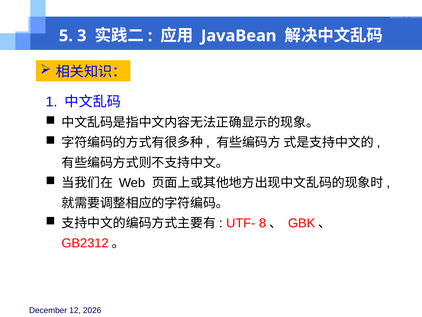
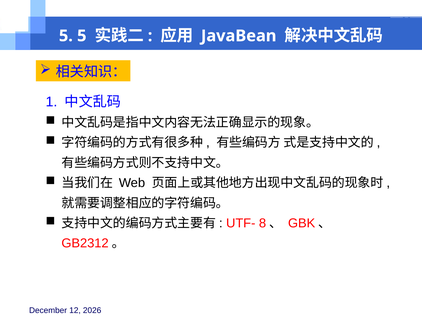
5 3: 3 -> 5
